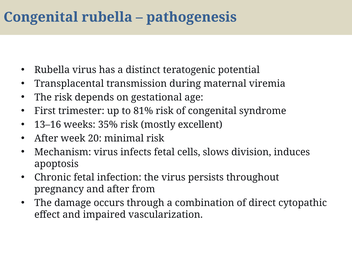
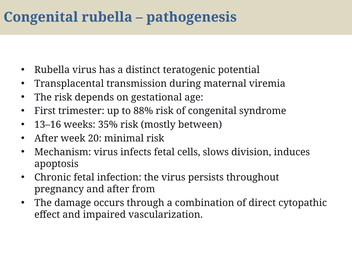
81%: 81% -> 88%
excellent: excellent -> between
